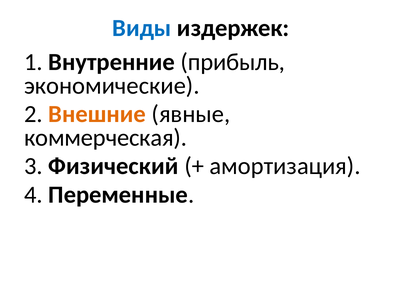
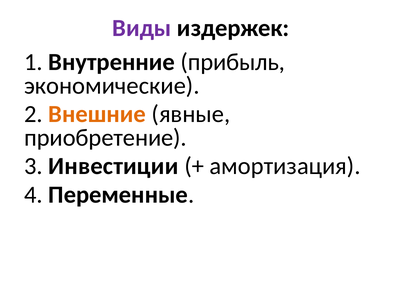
Виды colour: blue -> purple
коммерческая: коммерческая -> приобретение
Физический: Физический -> Инвестиции
